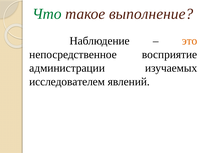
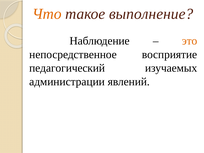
Что colour: green -> orange
администрации: администрации -> педагогический
исследователем: исследователем -> администрации
